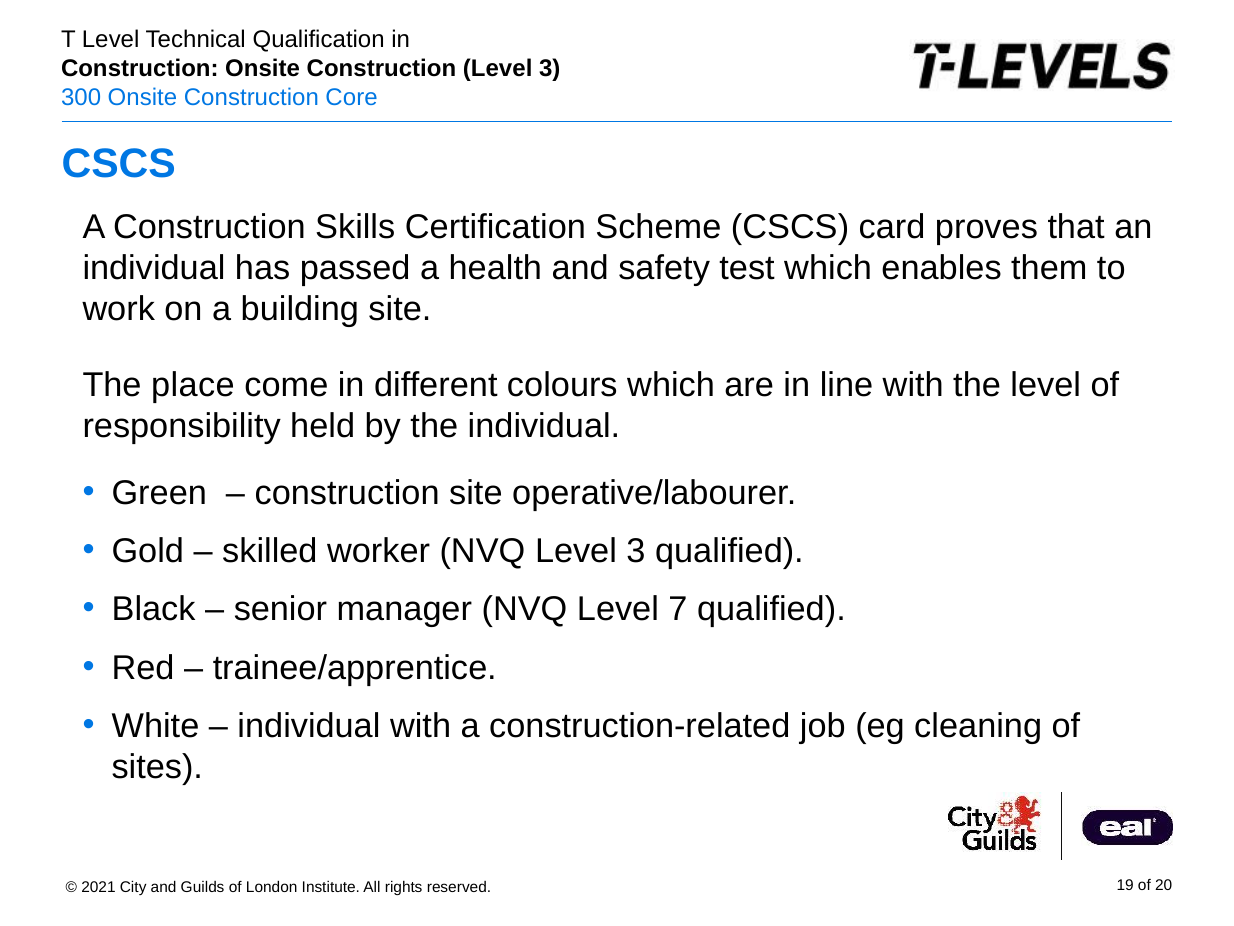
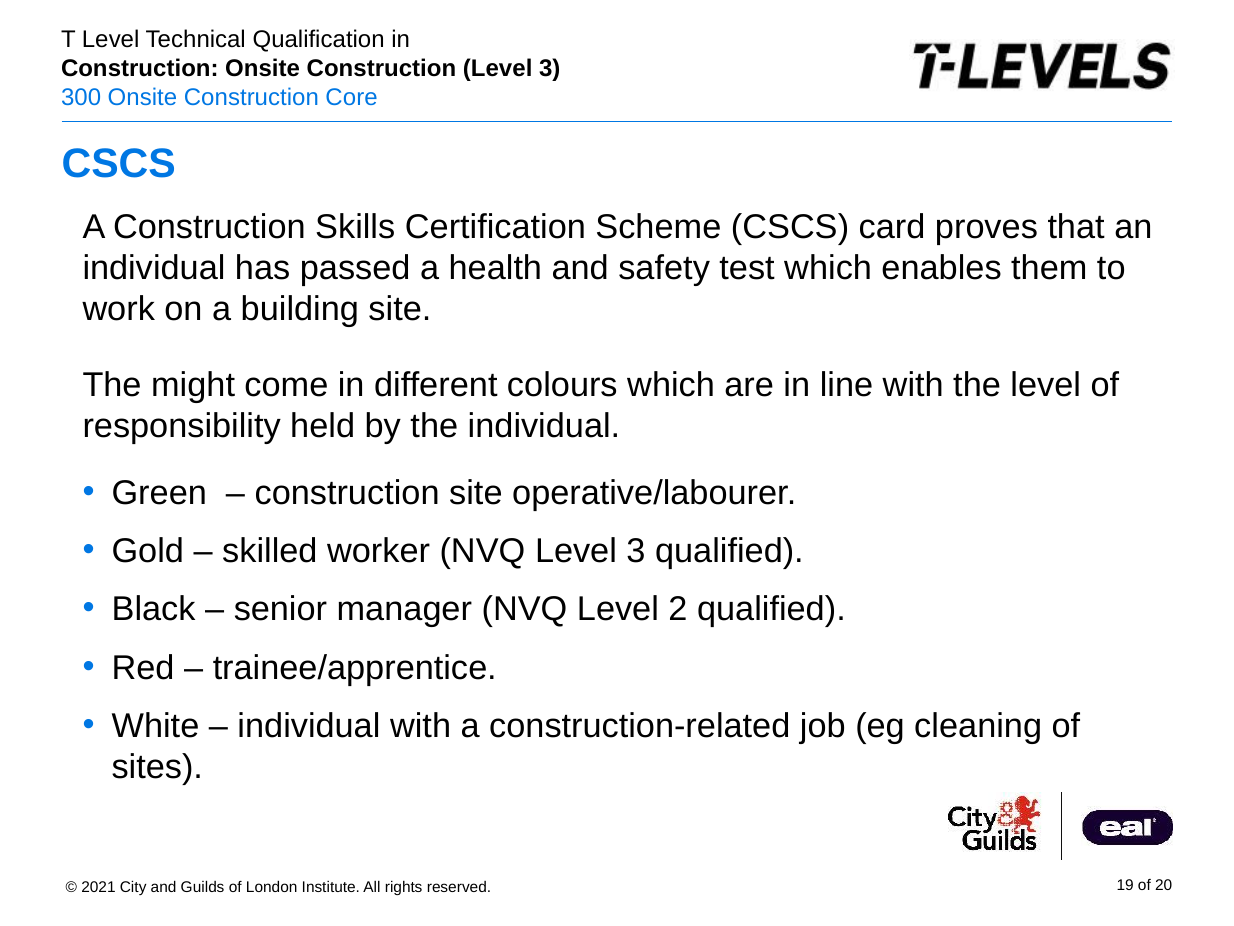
place: place -> might
7: 7 -> 2
